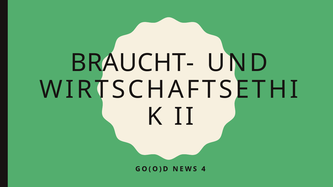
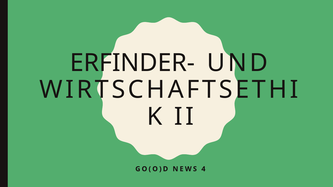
BRAUCHT-: BRAUCHT- -> ERFINDER-
